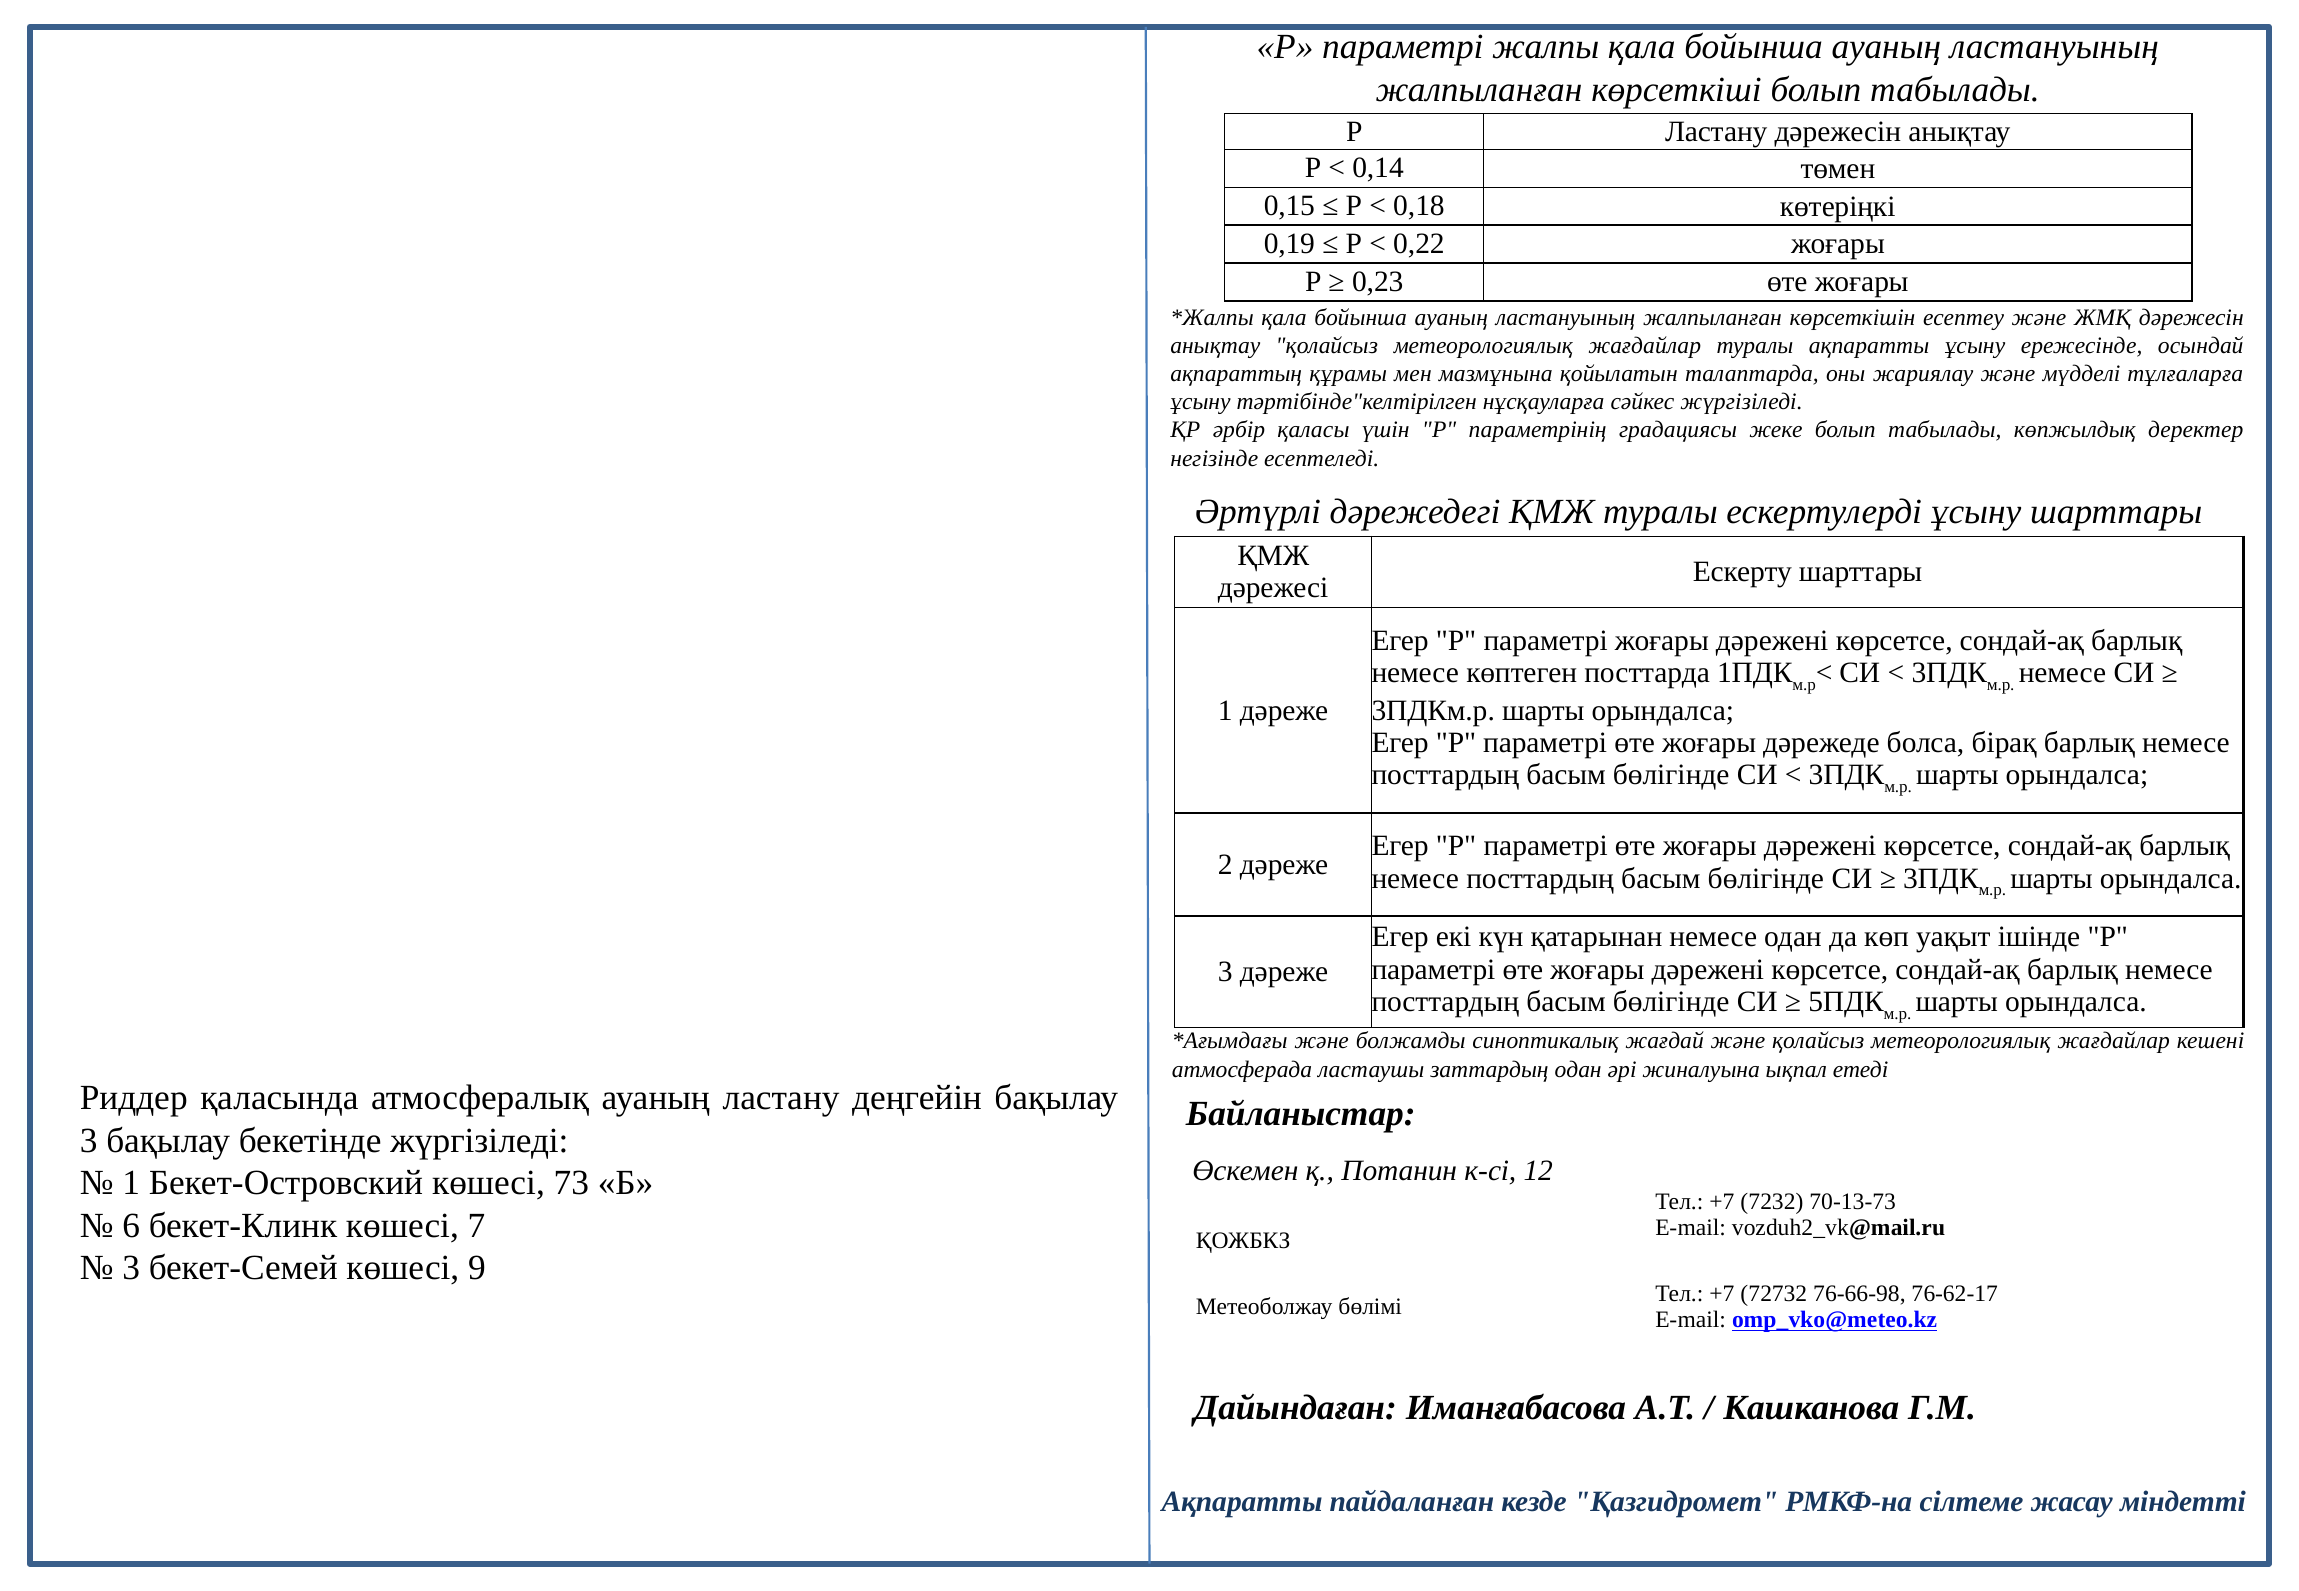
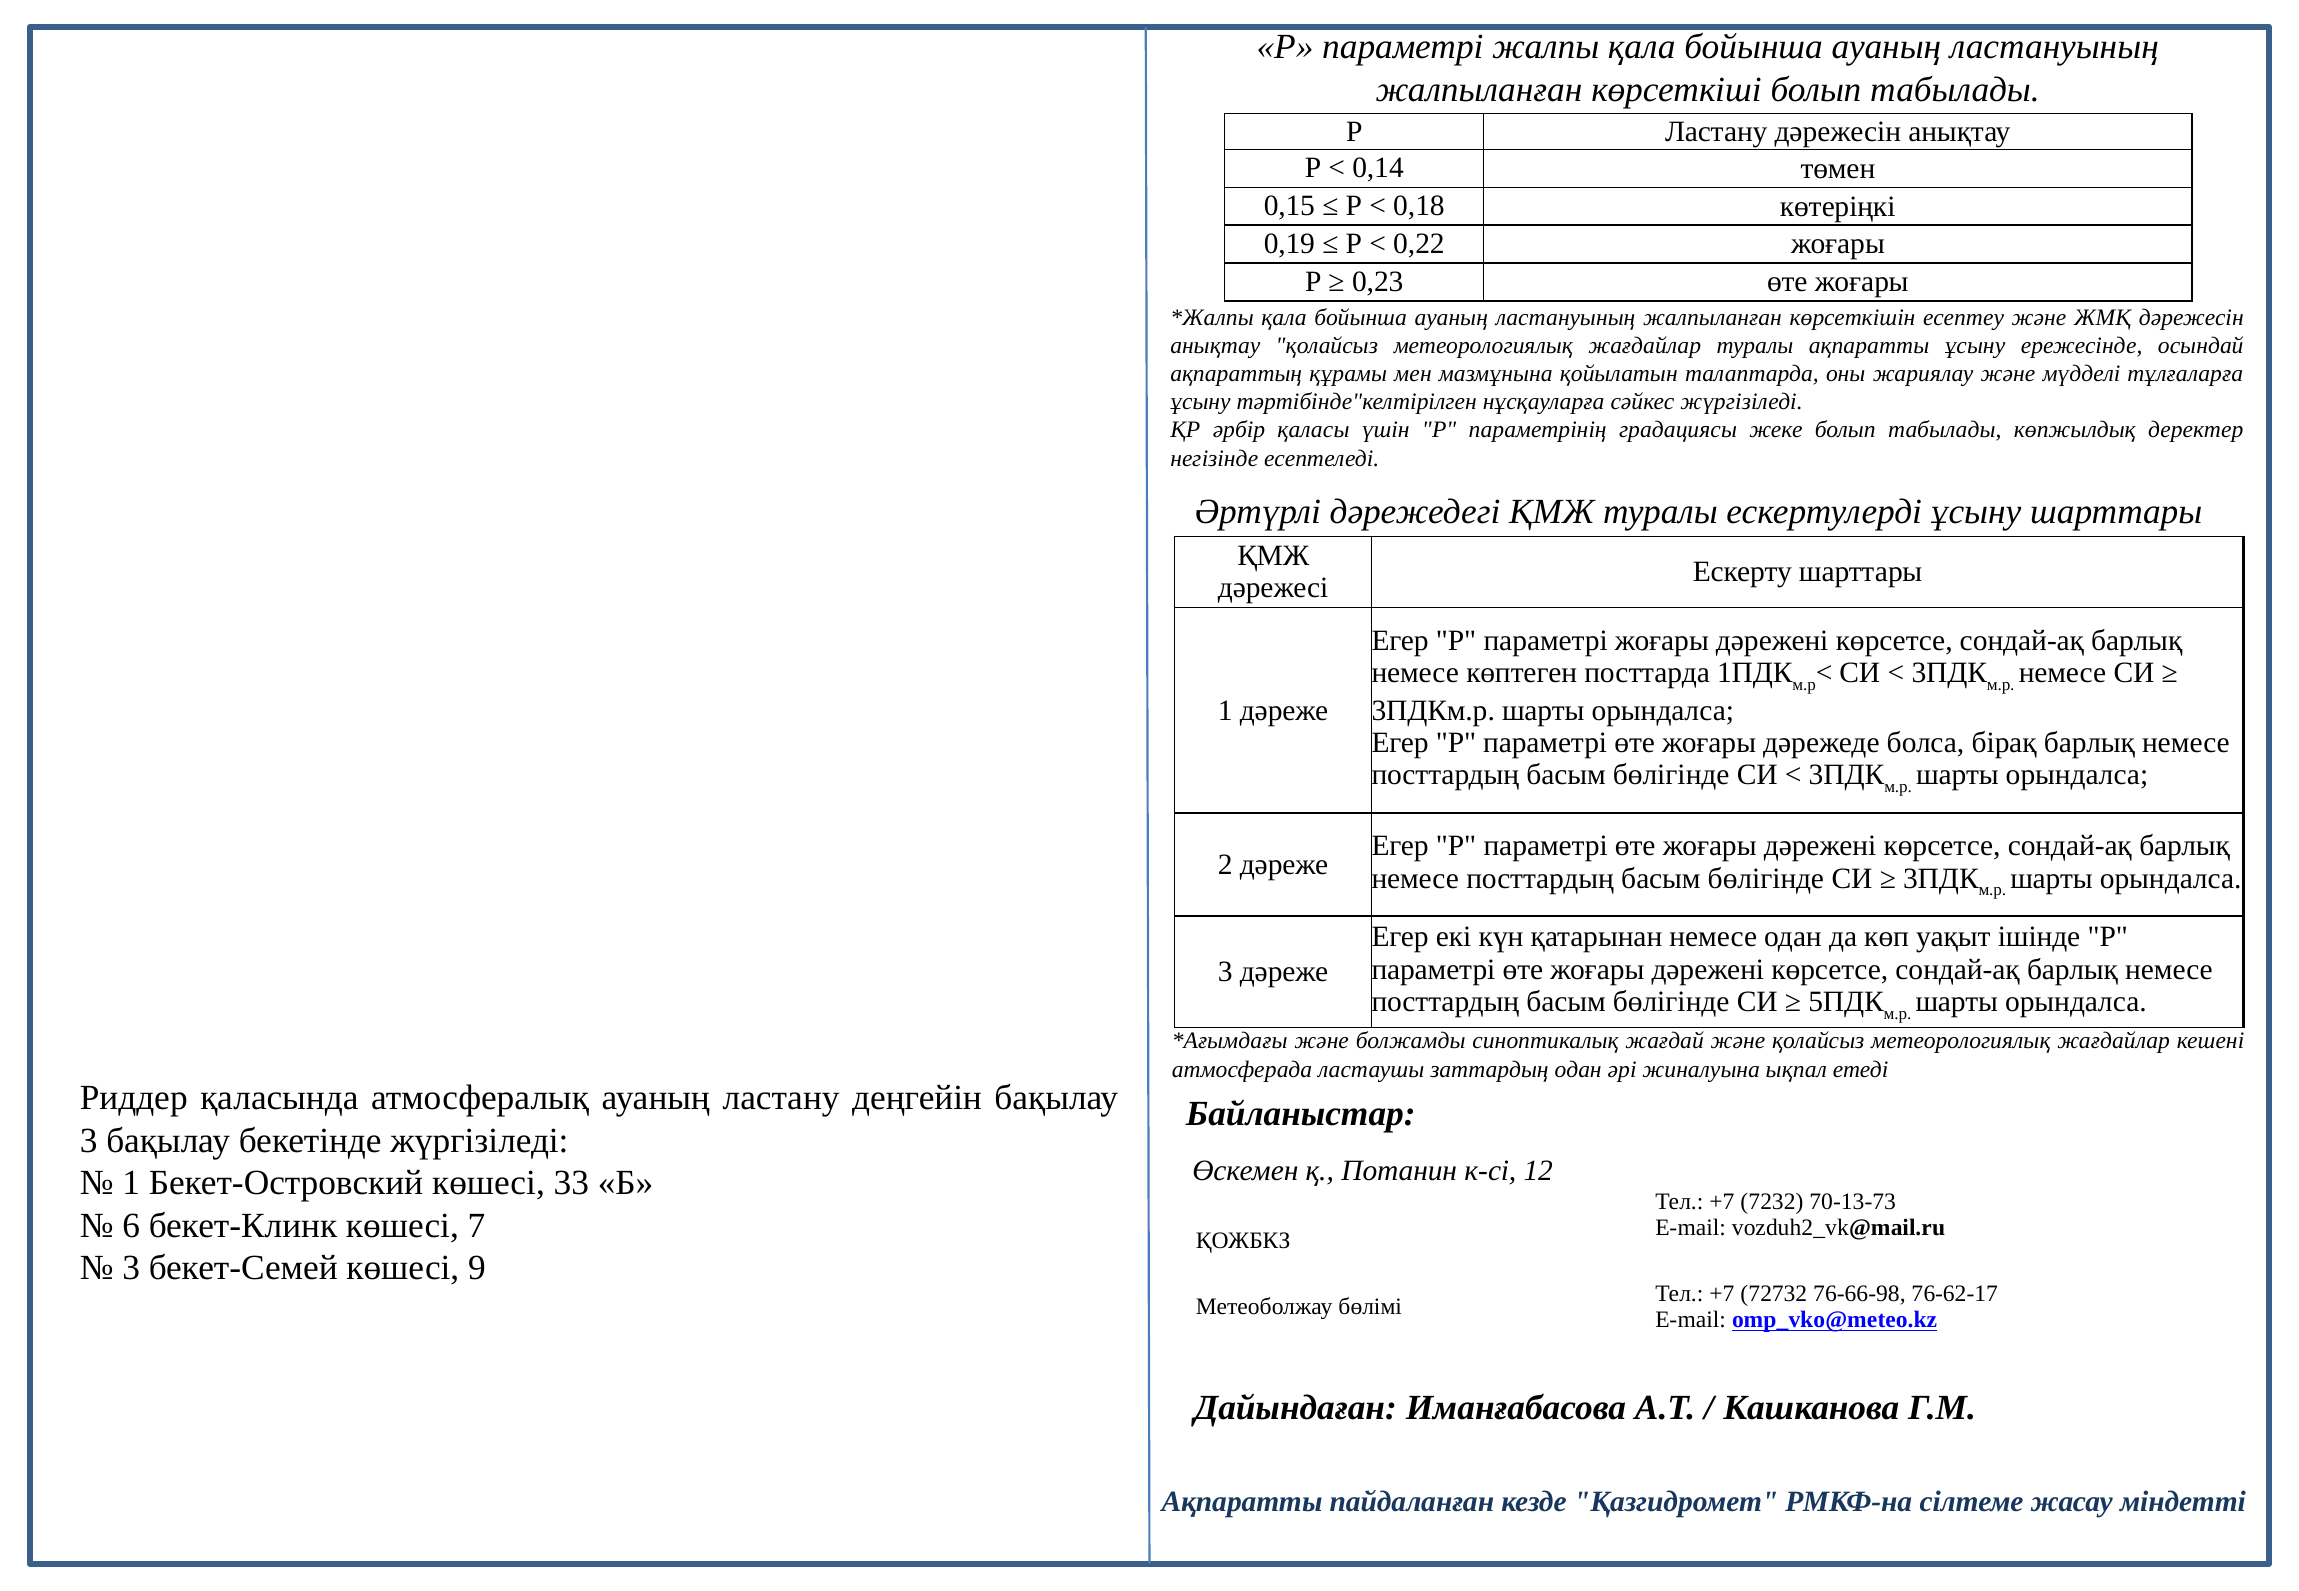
73: 73 -> 33
